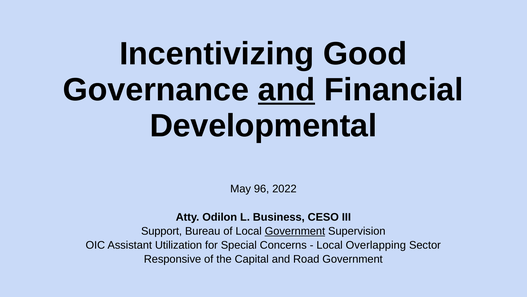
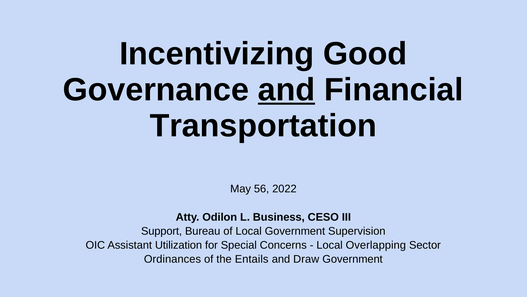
Developmental: Developmental -> Transportation
96: 96 -> 56
Government at (295, 231) underline: present -> none
Responsive: Responsive -> Ordinances
Capital: Capital -> Entails
Road: Road -> Draw
